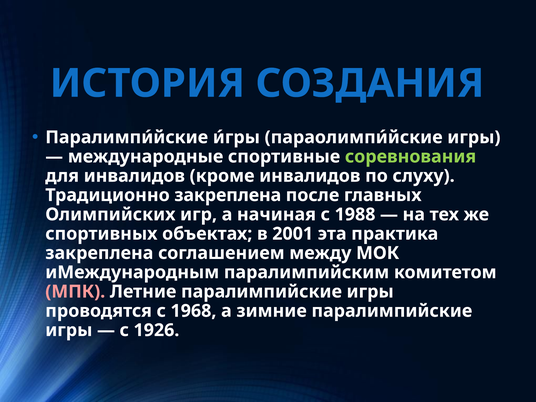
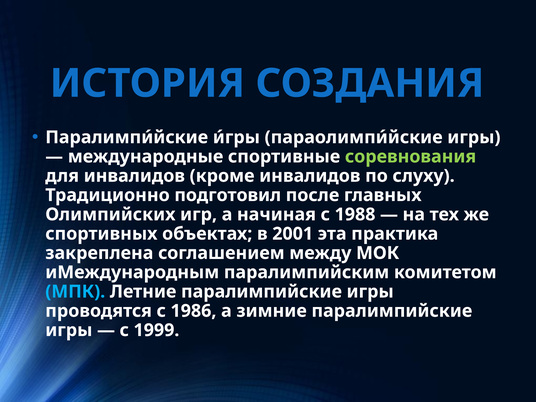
Традиционно закреплена: закреплена -> подготовил
МПК colour: pink -> light blue
1968: 1968 -> 1986
1926: 1926 -> 1999
